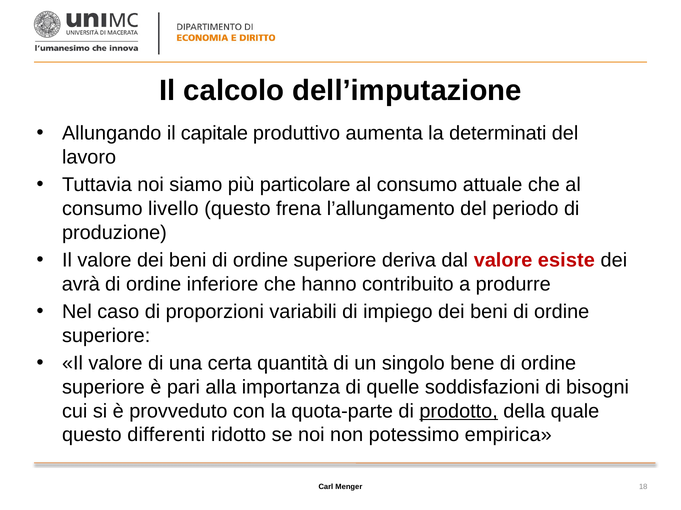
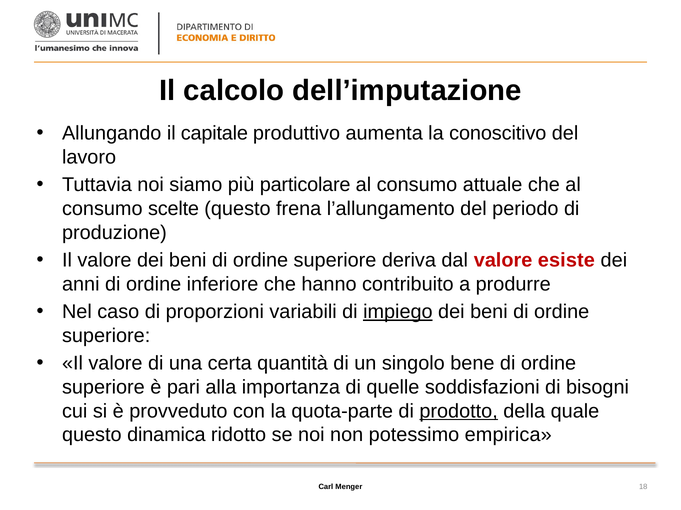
determinati: determinati -> conoscitivo
livello: livello -> scelte
avrà: avrà -> anni
impiego underline: none -> present
differenti: differenti -> dinamica
